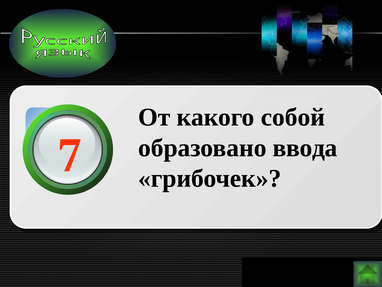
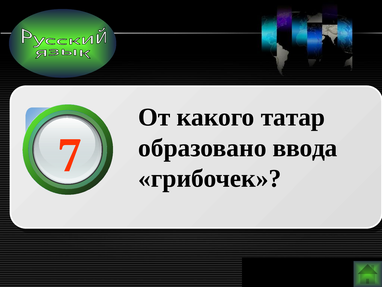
собой: собой -> татар
